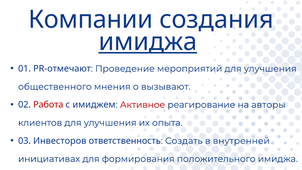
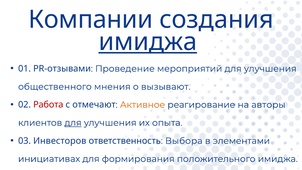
PR-отмечают: PR-отмечают -> PR-отзывами
имиджем: имиджем -> отмечают
Активное colour: red -> orange
для at (73, 123) underline: none -> present
Создать: Создать -> Выбора
внутренней: внутренней -> элементами
